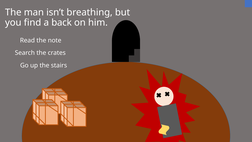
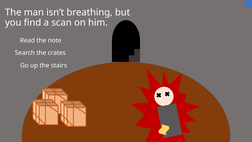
back: back -> scan
